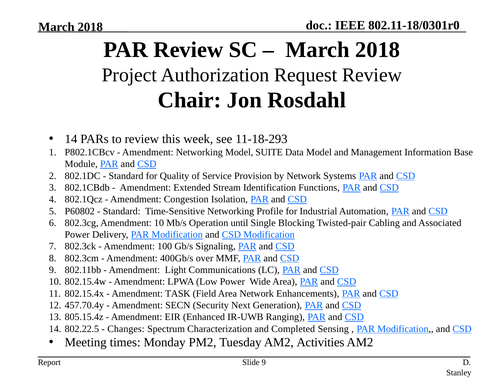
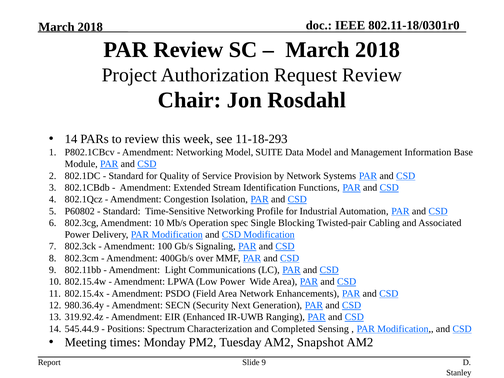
until: until -> spec
TASK: TASK -> PSDO
457.70.4y: 457.70.4y -> 980.36.4y
805.15.4z: 805.15.4z -> 319.92.4z
802.22.5: 802.22.5 -> 545.44.9
Changes: Changes -> Positions
Activities: Activities -> Snapshot
